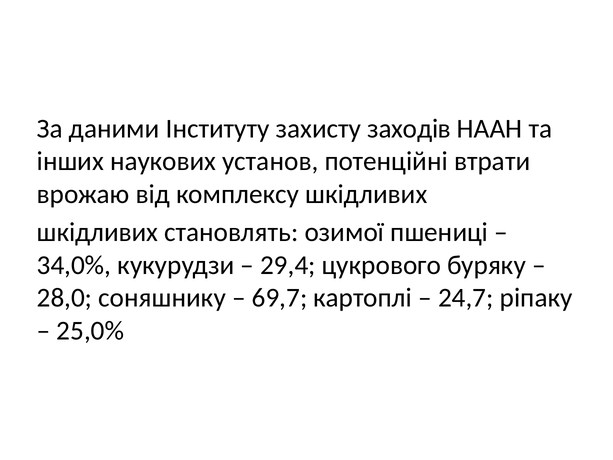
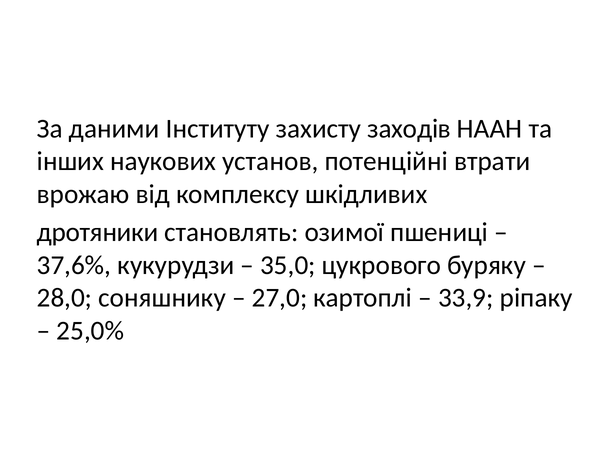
шкідливих at (97, 232): шкідливих -> дротяники
34,0%: 34,0% -> 37,6%
29,4: 29,4 -> 35,0
69,7: 69,7 -> 27,0
24,7: 24,7 -> 33,9
